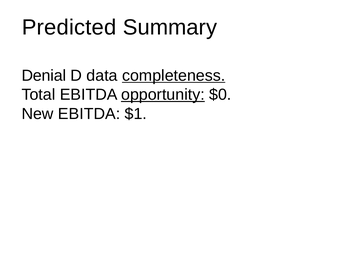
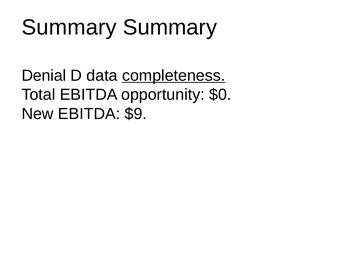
Predicted at (69, 27): Predicted -> Summary
opportunity underline: present -> none
$1: $1 -> $9
